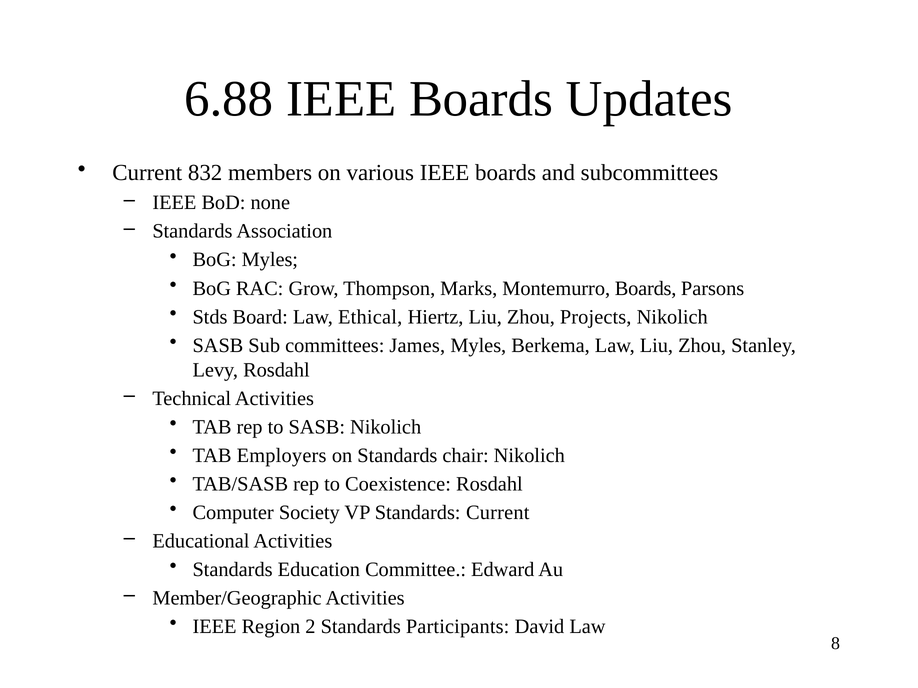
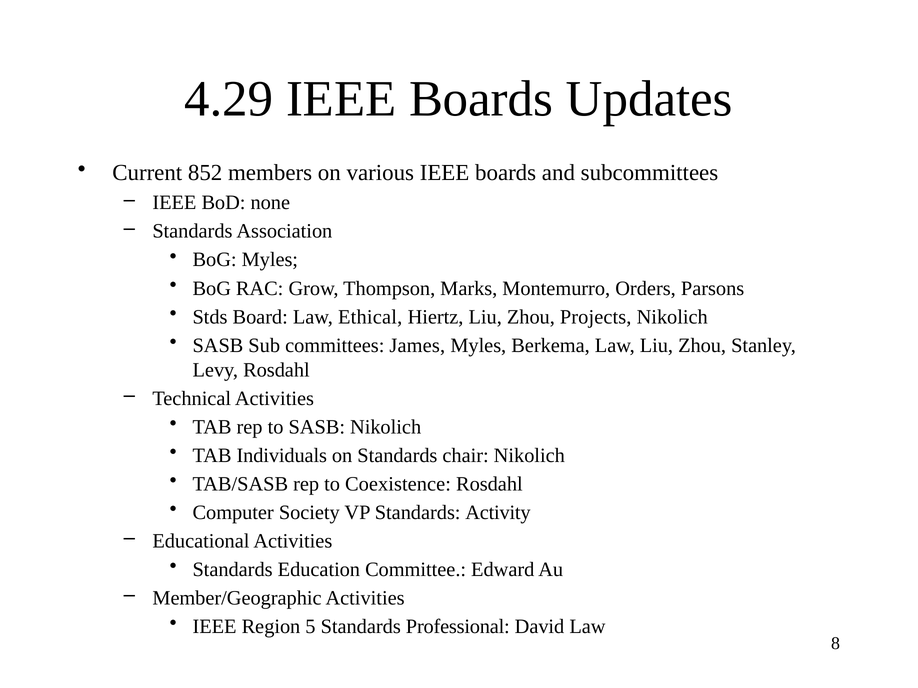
6.88: 6.88 -> 4.29
832: 832 -> 852
Montemurro Boards: Boards -> Orders
Employers: Employers -> Individuals
Standards Current: Current -> Activity
2: 2 -> 5
Participants: Participants -> Professional
